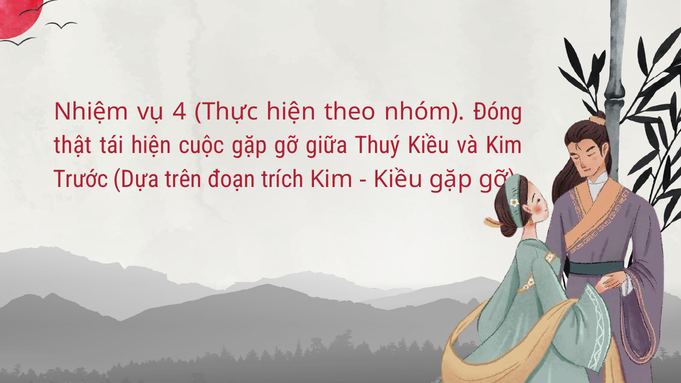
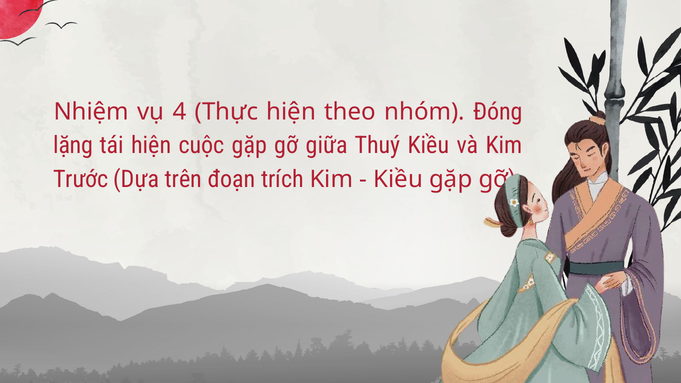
thật: thật -> lặng
